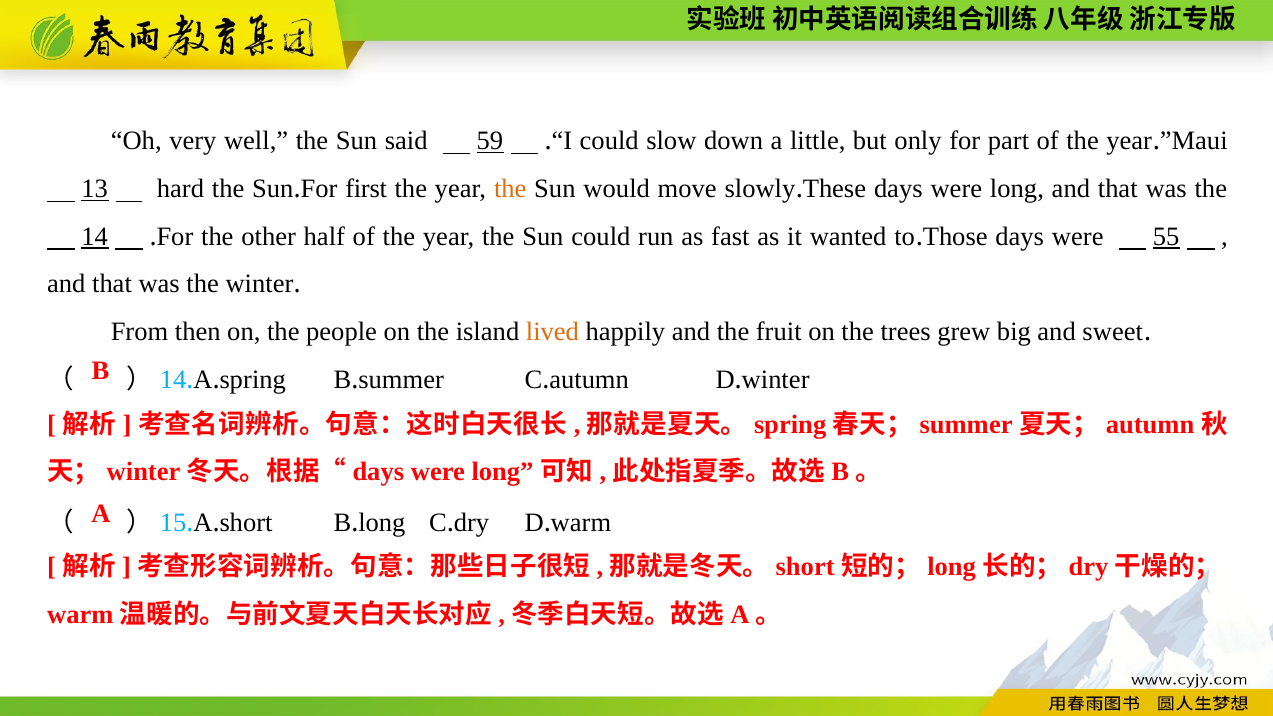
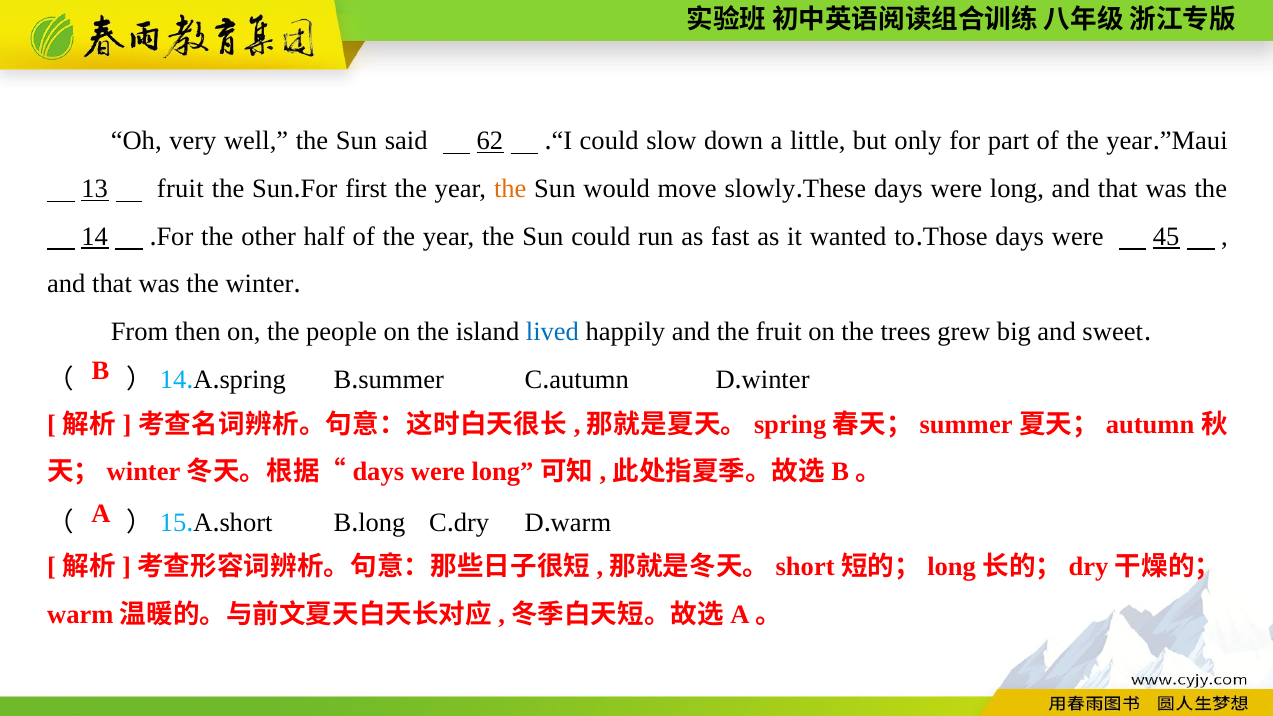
59: 59 -> 62
13 hard: hard -> fruit
55: 55 -> 45
lived colour: orange -> blue
